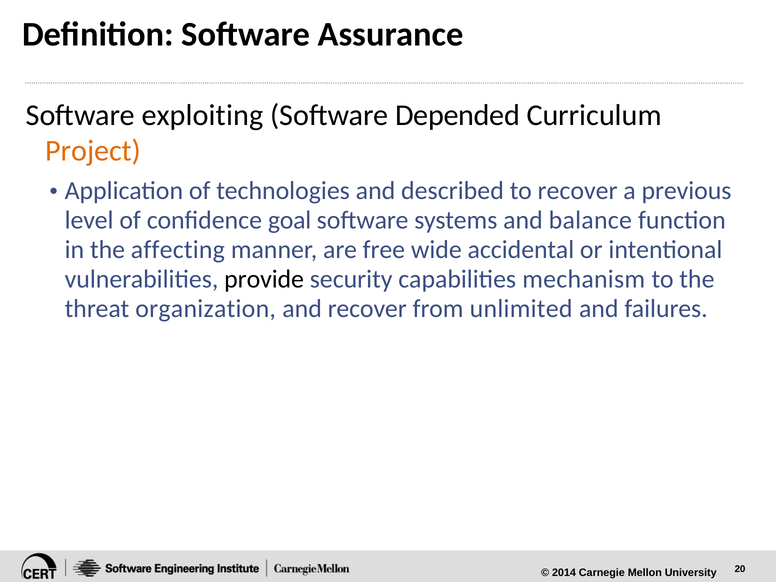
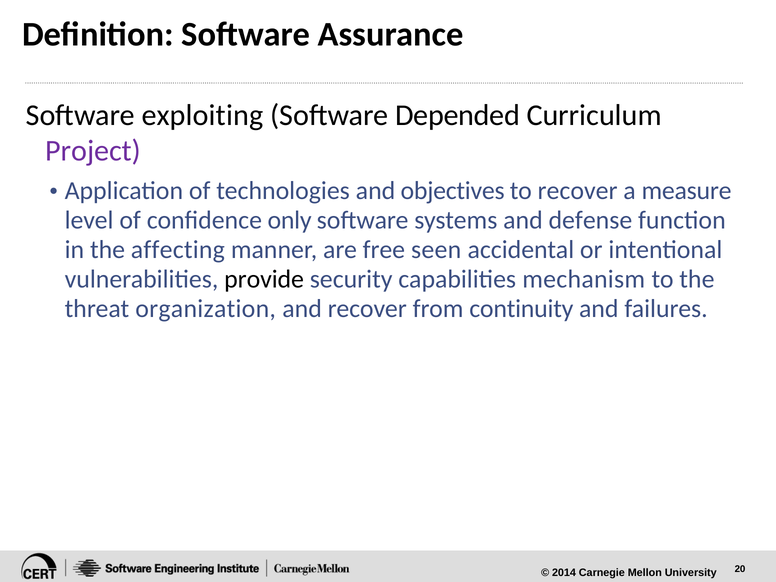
Project colour: orange -> purple
described: described -> objectives
previous: previous -> measure
goal: goal -> only
balance: balance -> defense
wide: wide -> seen
unlimited: unlimited -> continuity
